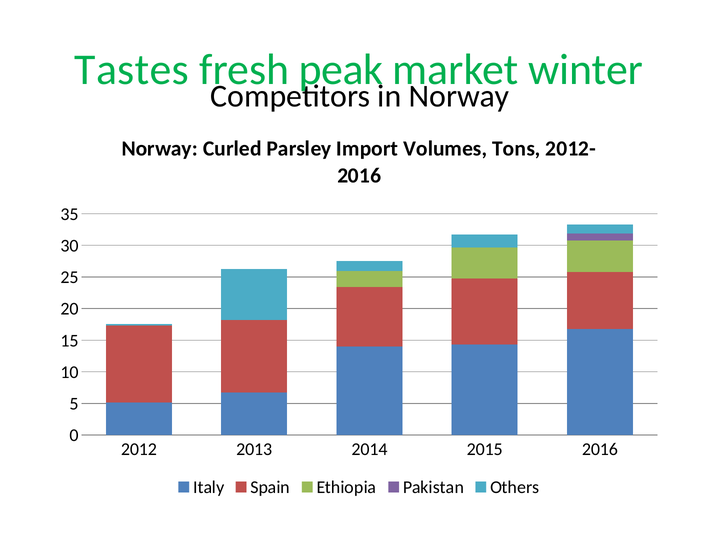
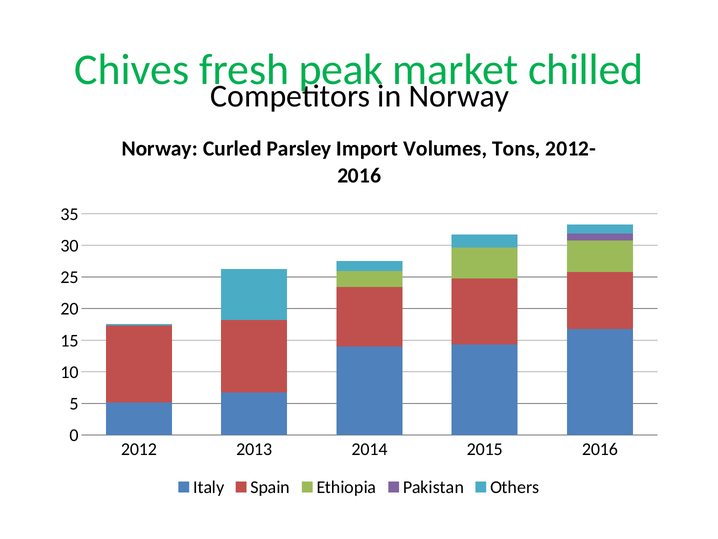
Tastes: Tastes -> Chives
winter: winter -> chilled
